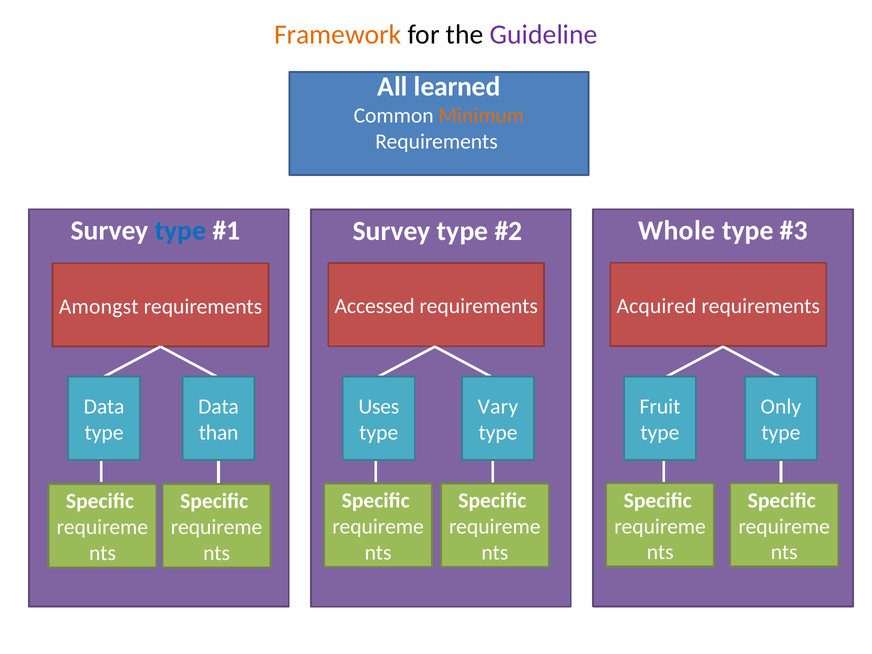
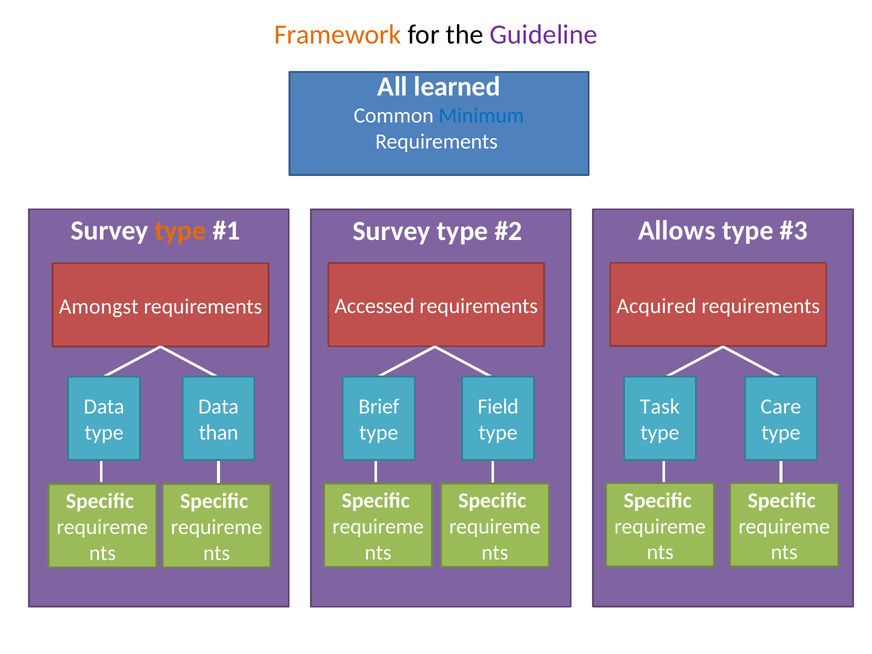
Minimum colour: orange -> blue
type at (181, 231) colour: blue -> orange
Whole: Whole -> Allows
Uses: Uses -> Brief
Vary: Vary -> Field
Fruit: Fruit -> Task
Only: Only -> Care
